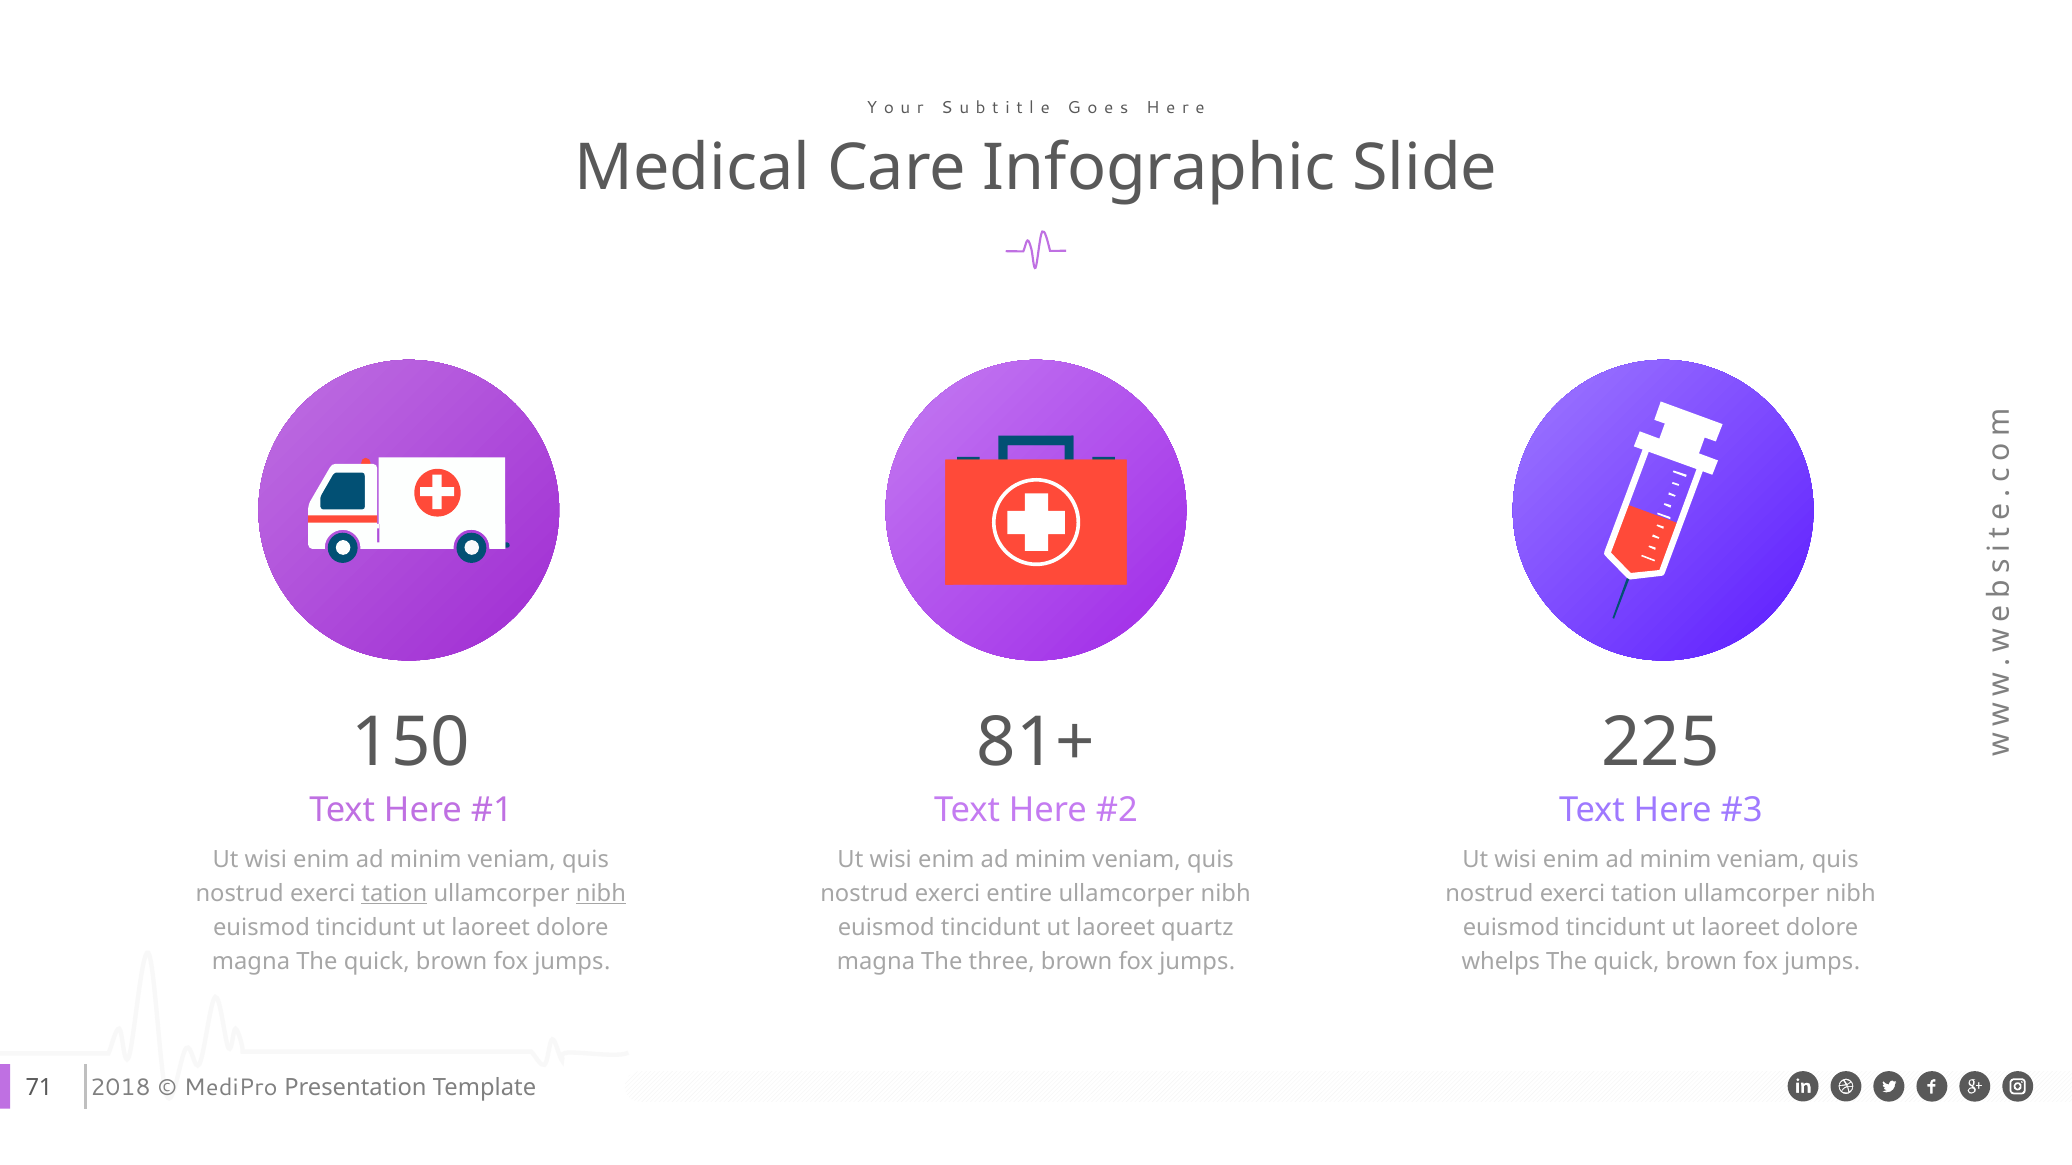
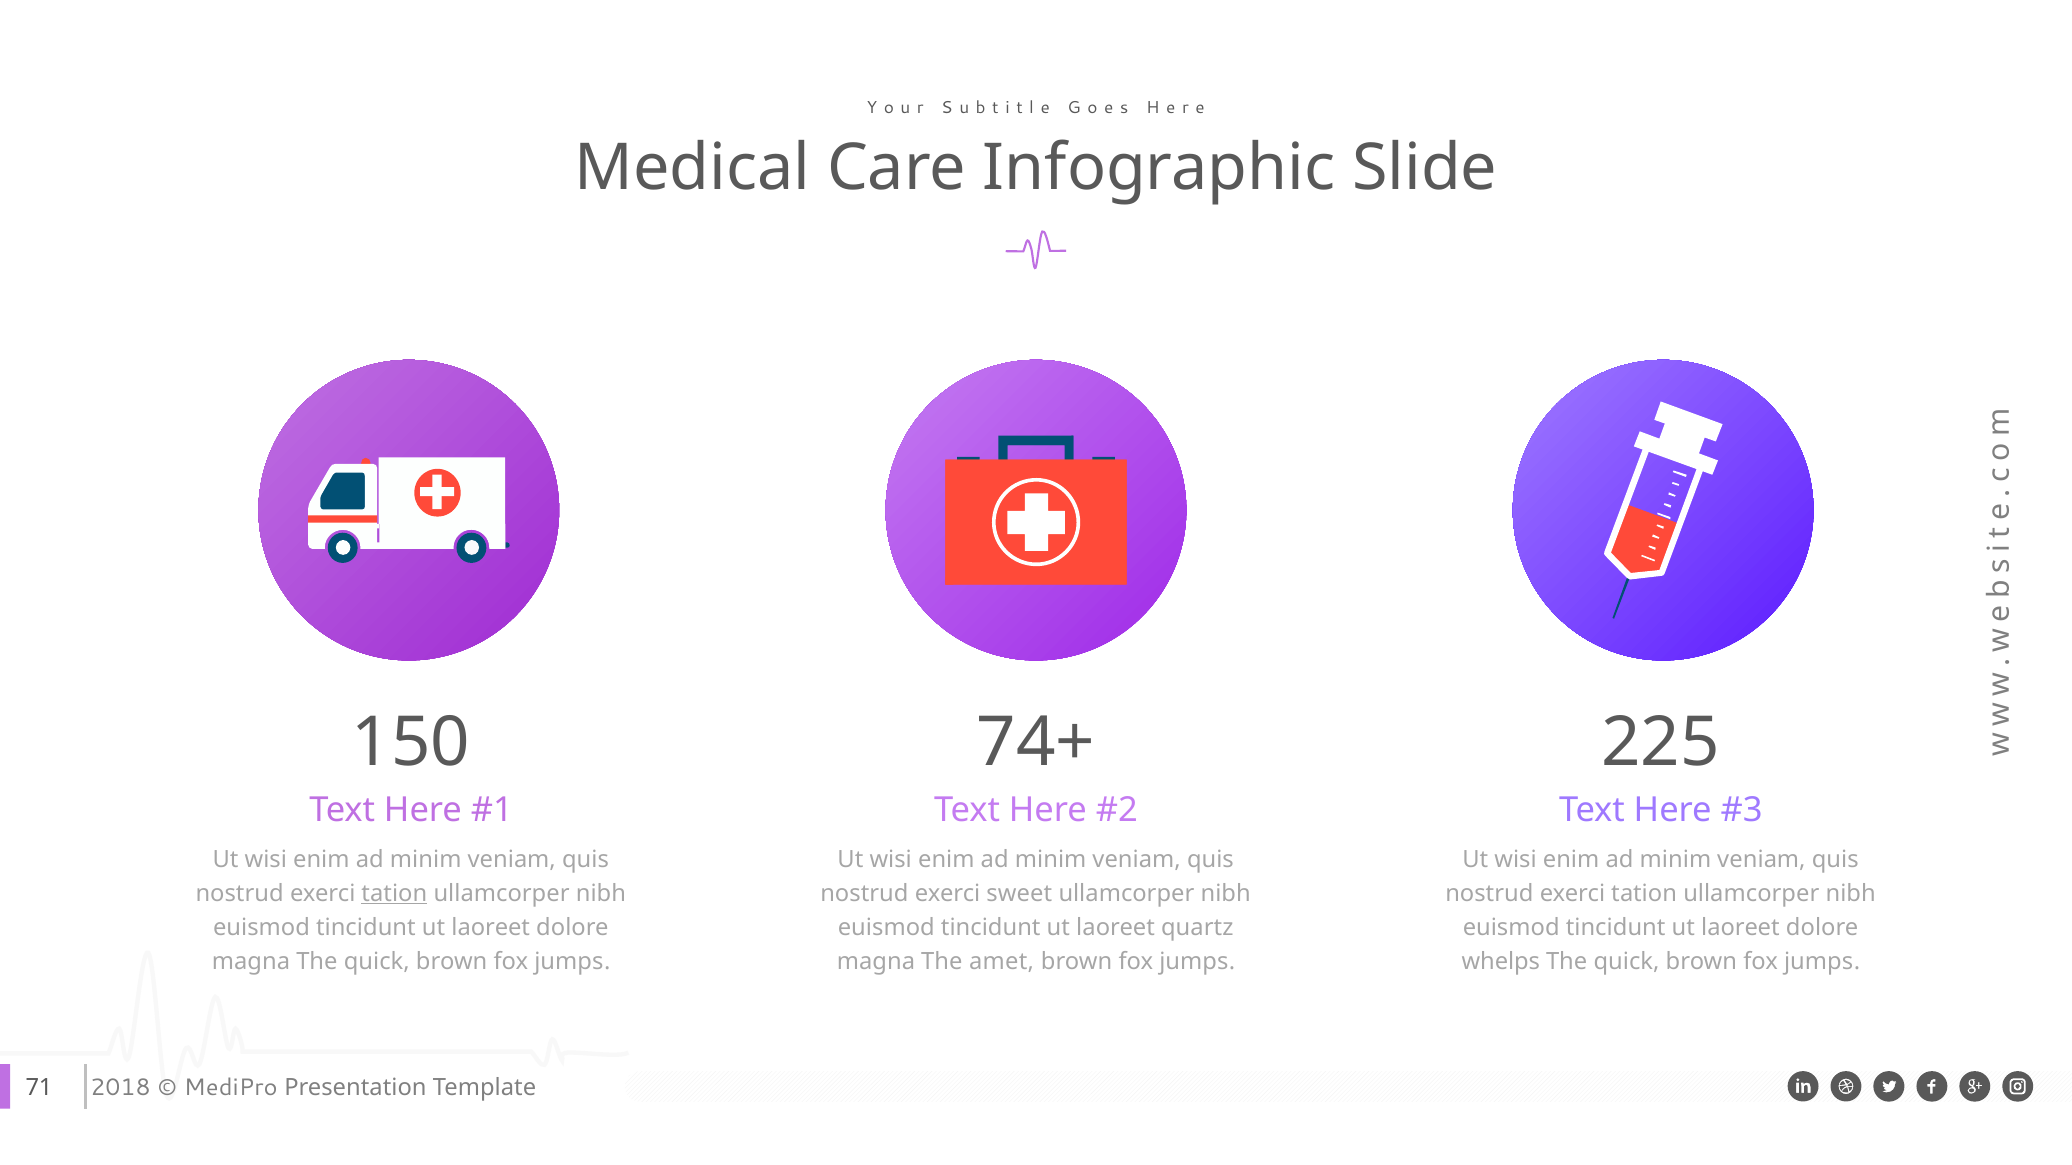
81+: 81+ -> 74+
nibh at (601, 894) underline: present -> none
entire: entire -> sweet
three: three -> amet
